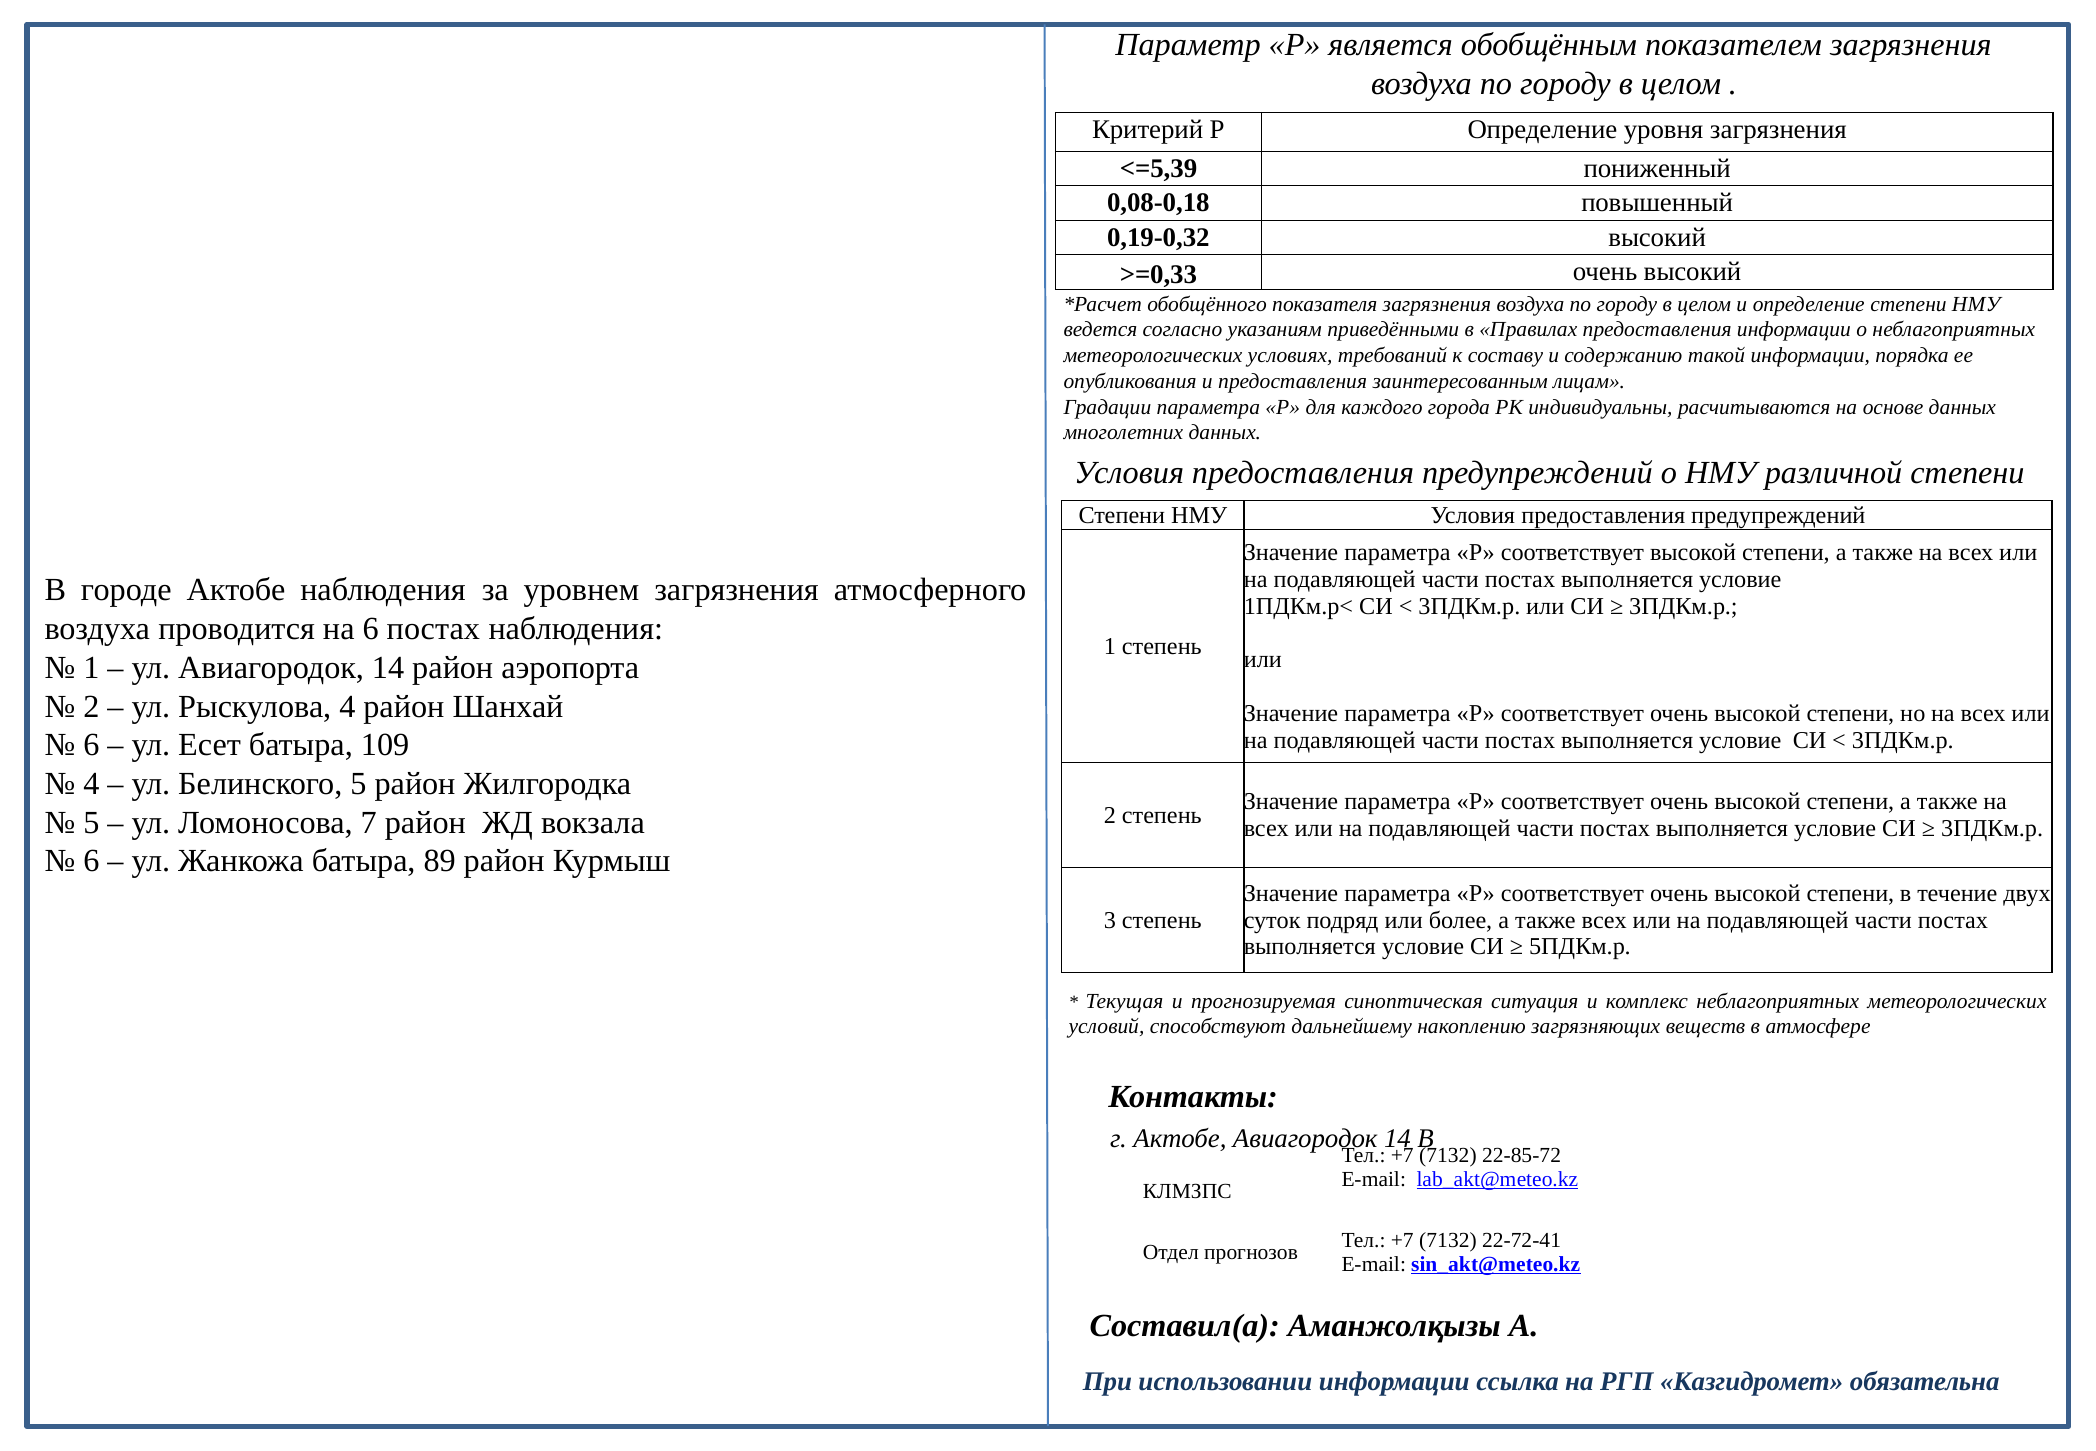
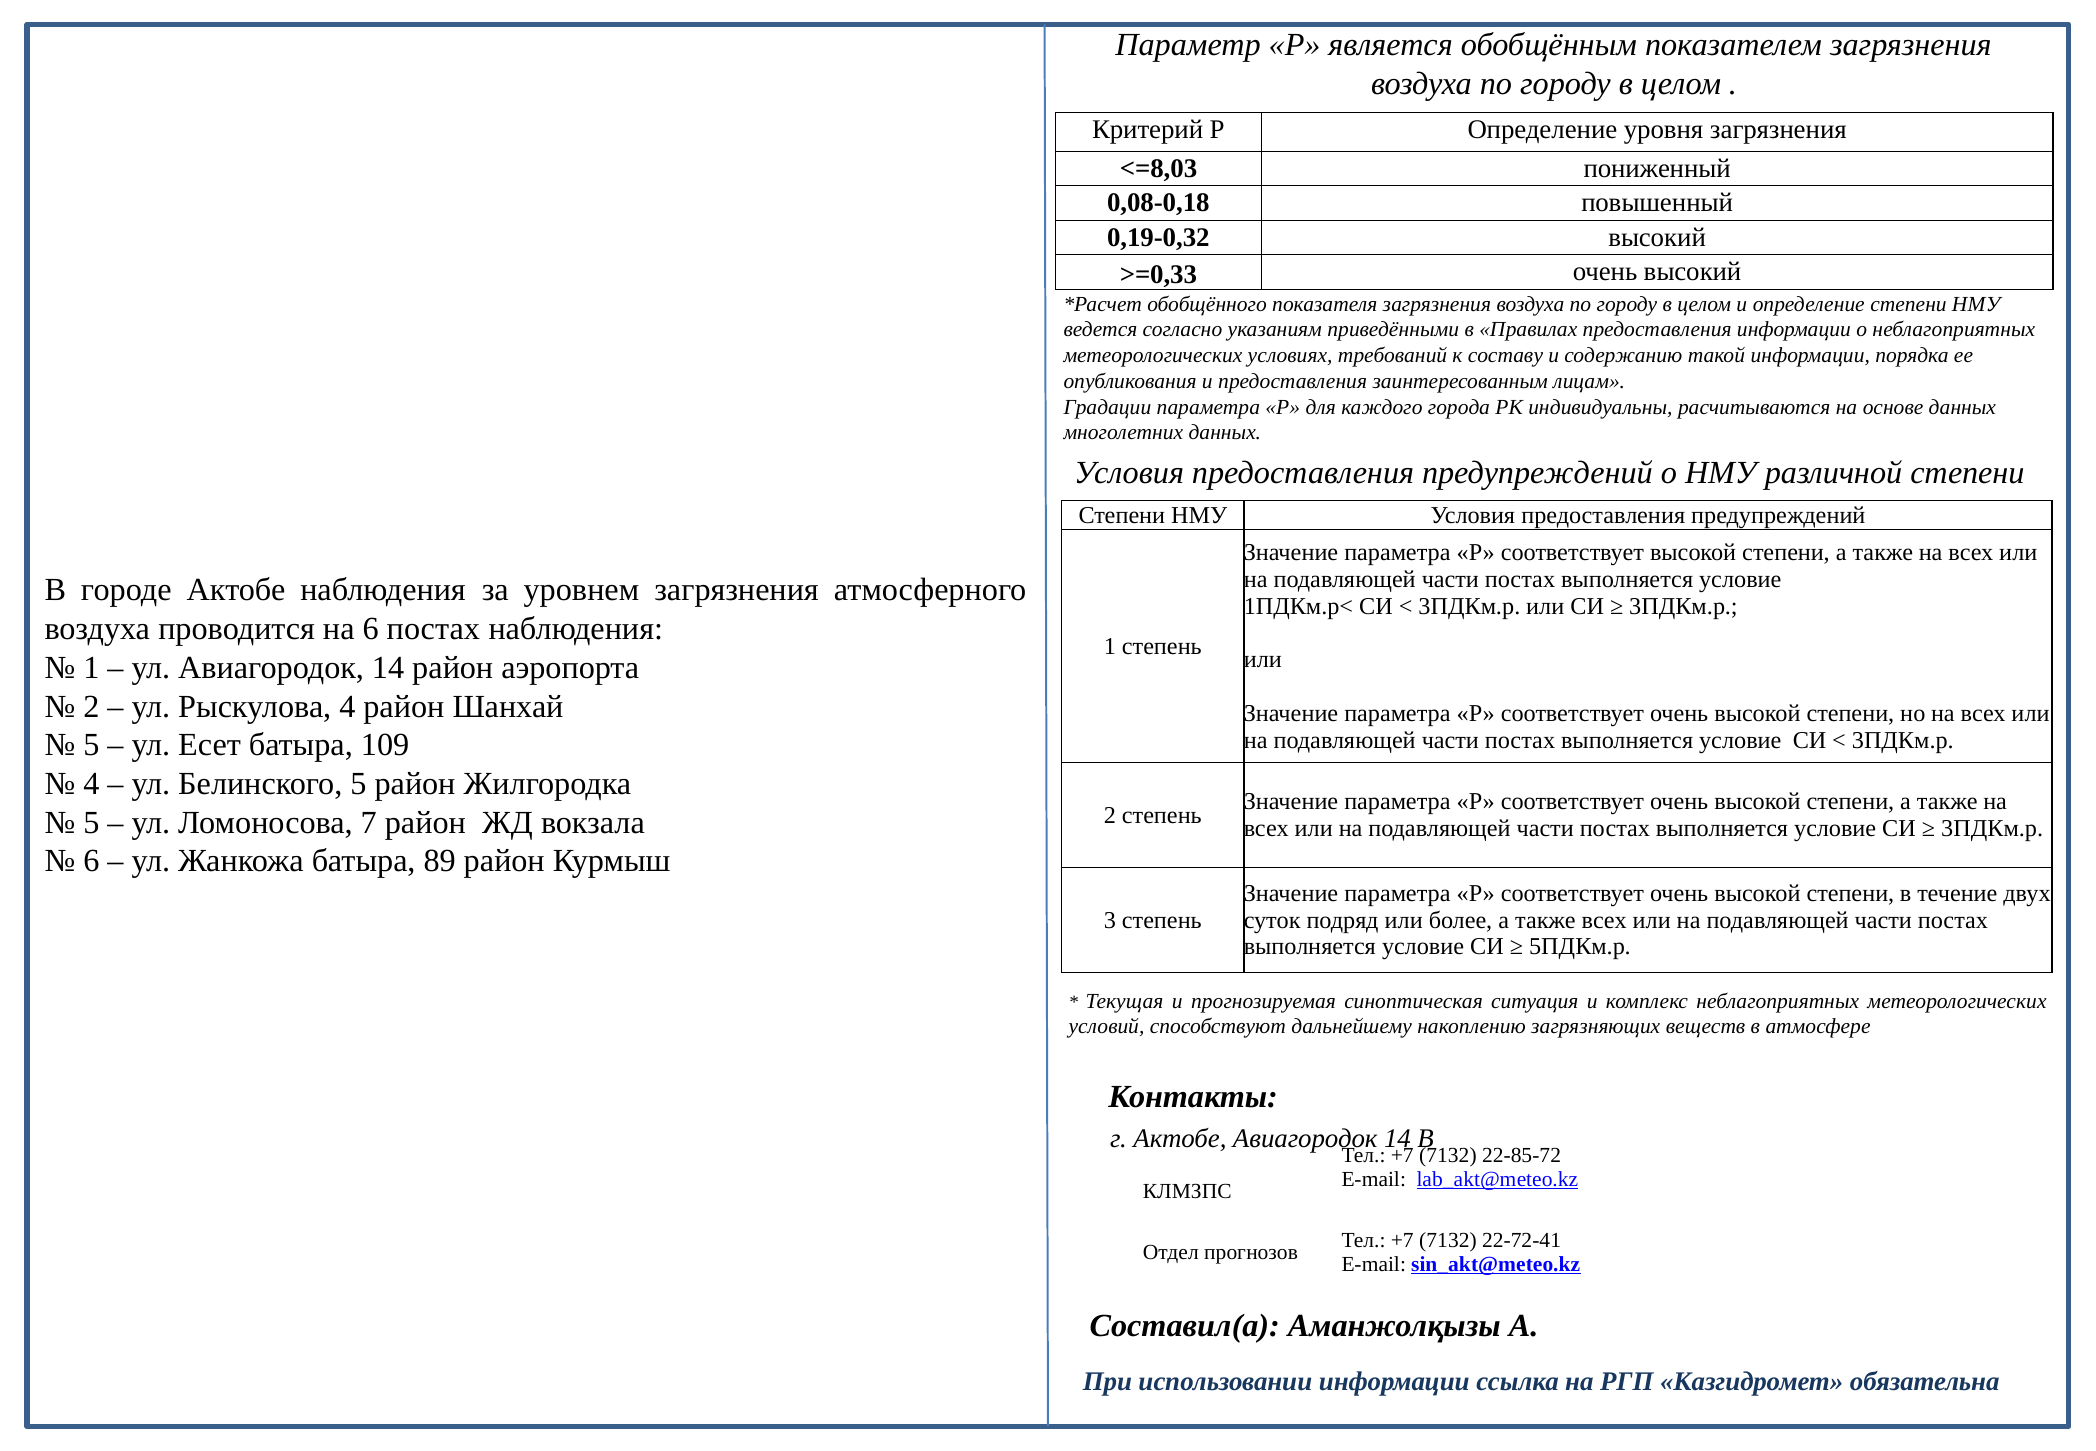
<=5,39: <=5,39 -> <=8,03
6 at (91, 745): 6 -> 5
